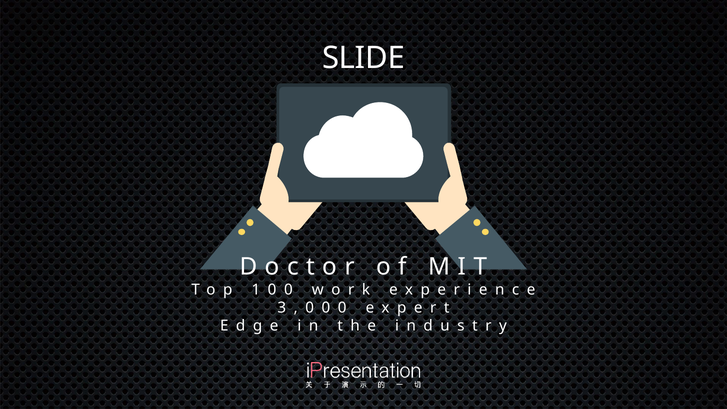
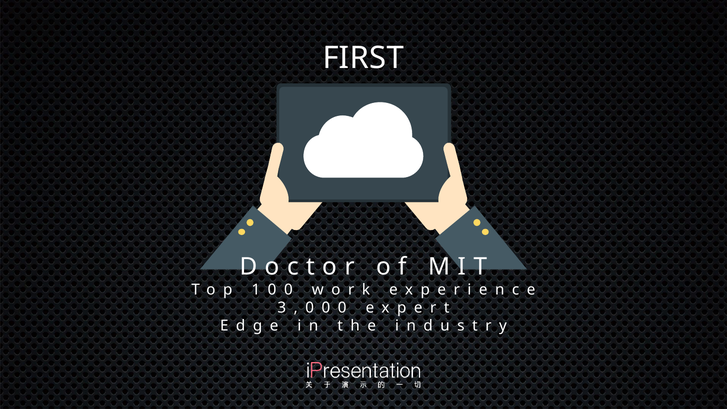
SLIDE: SLIDE -> FIRST
